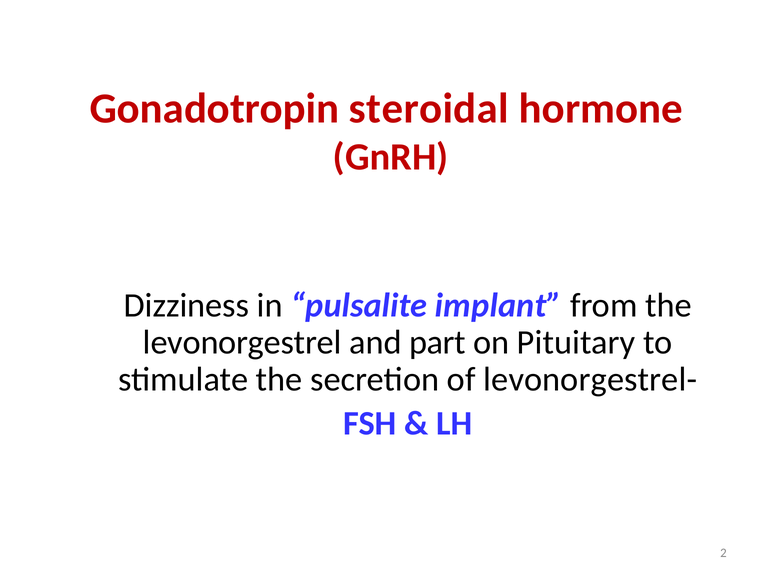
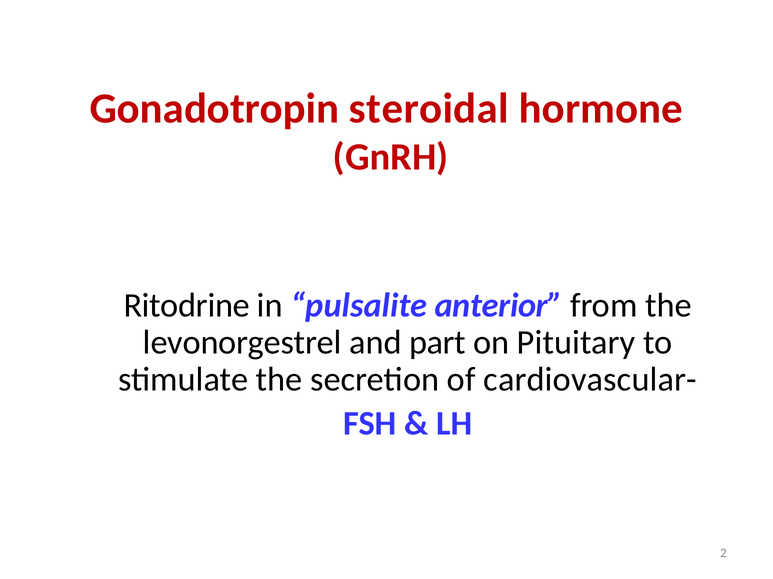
Dizziness: Dizziness -> Ritodrine
implant: implant -> anterior
levonorgestrel-: levonorgestrel- -> cardiovascular-
